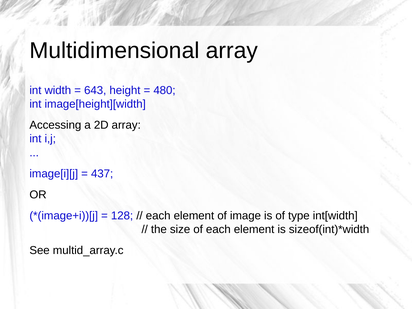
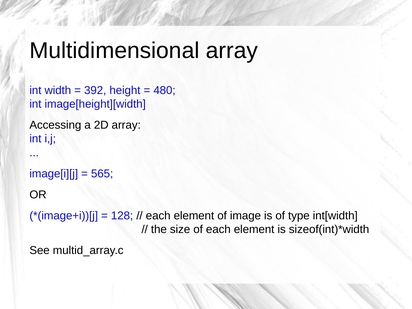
643: 643 -> 392
437: 437 -> 565
